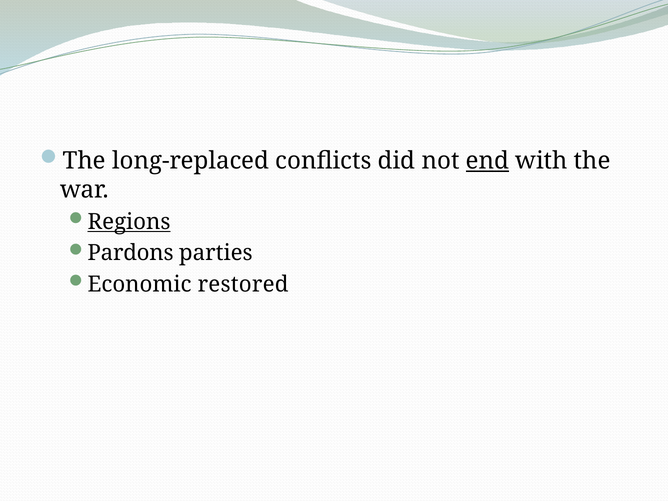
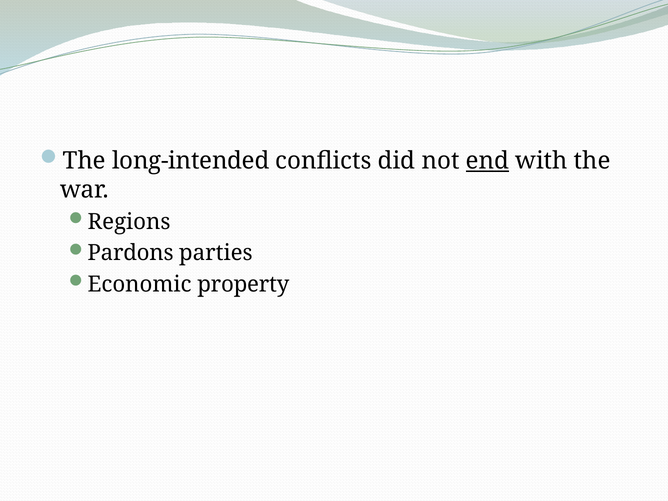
long-replaced: long-replaced -> long-intended
Regions underline: present -> none
restored: restored -> property
